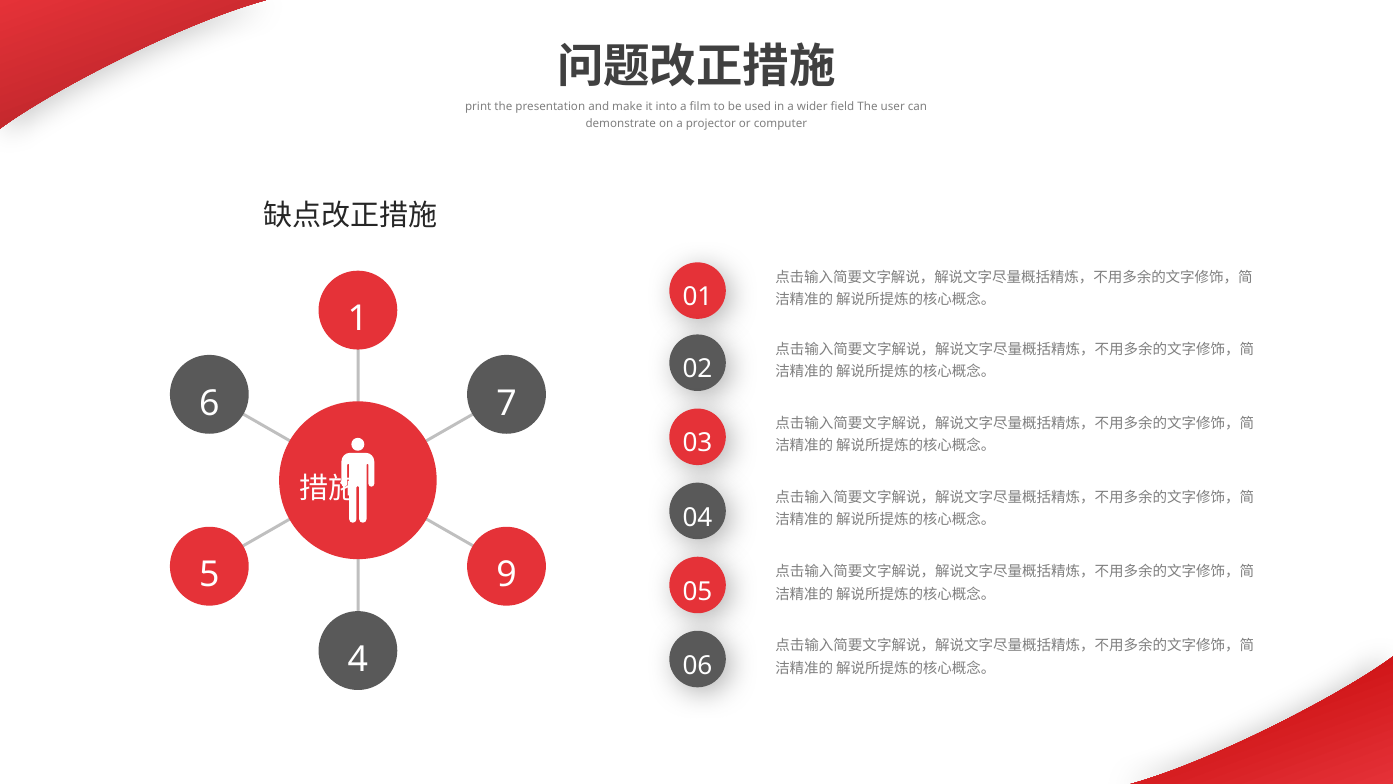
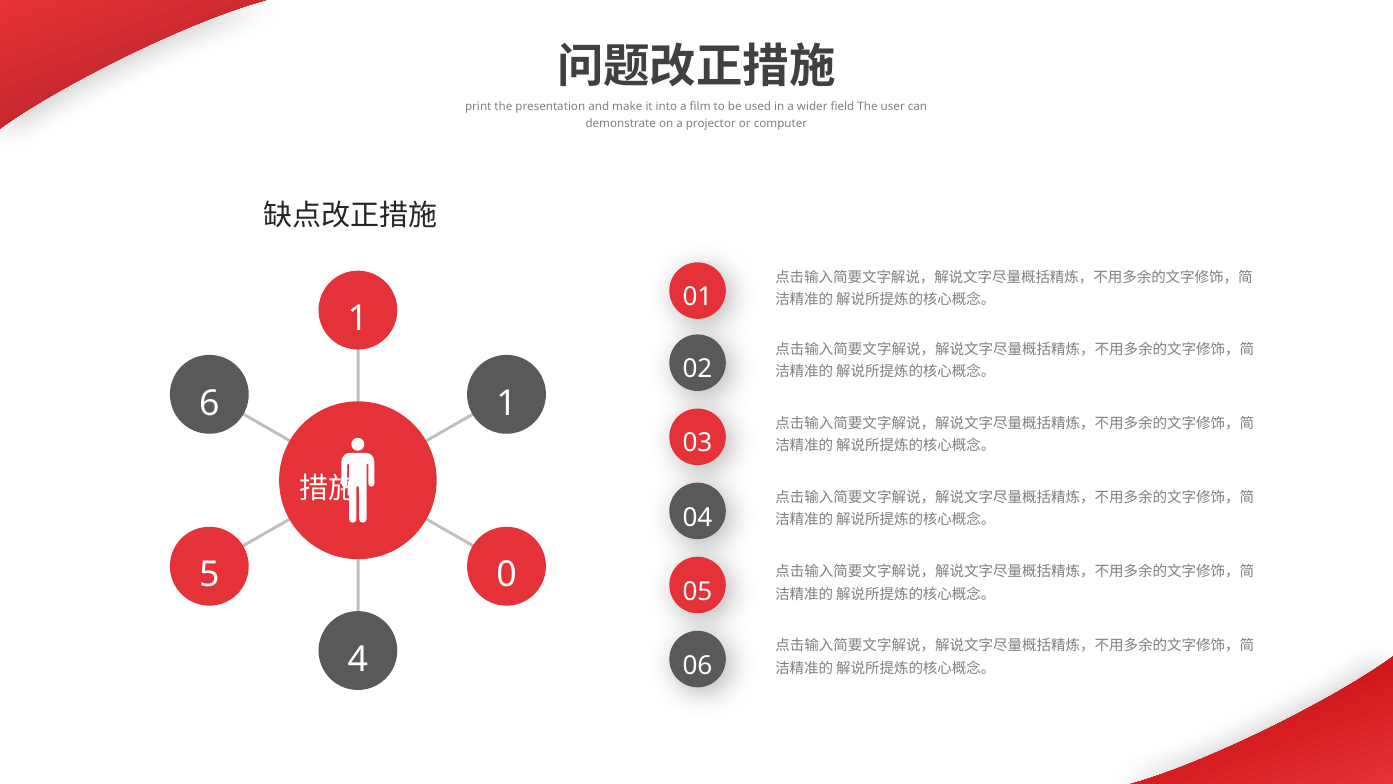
6 7: 7 -> 1
9: 9 -> 0
